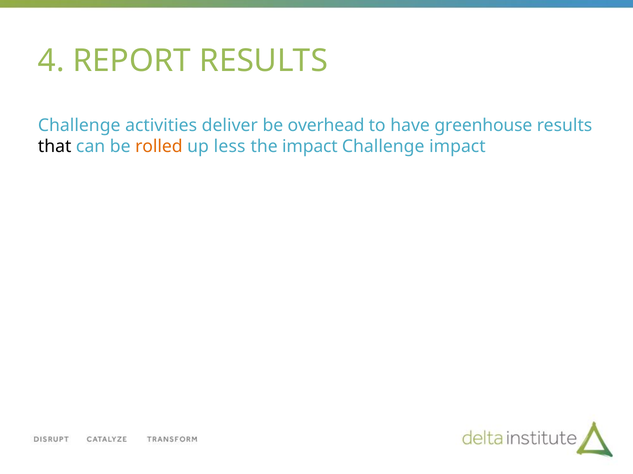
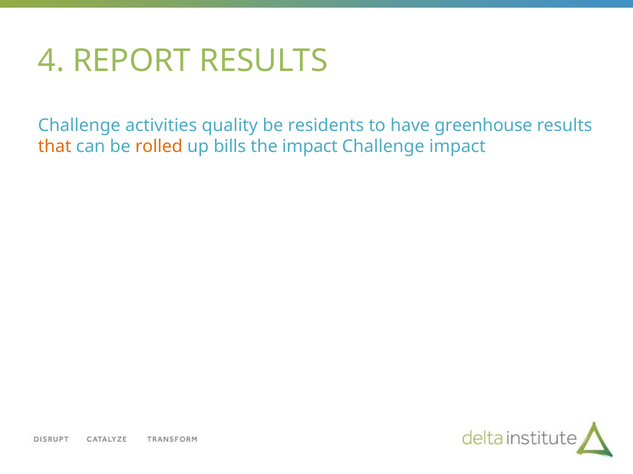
deliver: deliver -> quality
overhead: overhead -> residents
that colour: black -> orange
less: less -> bills
